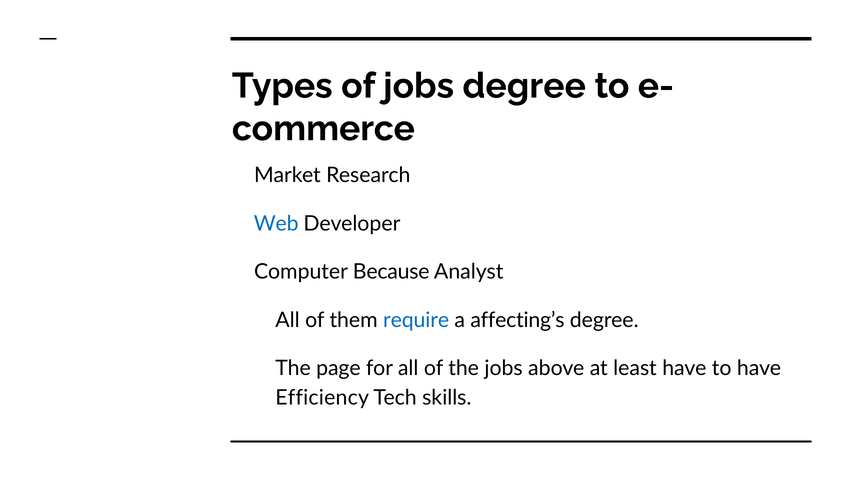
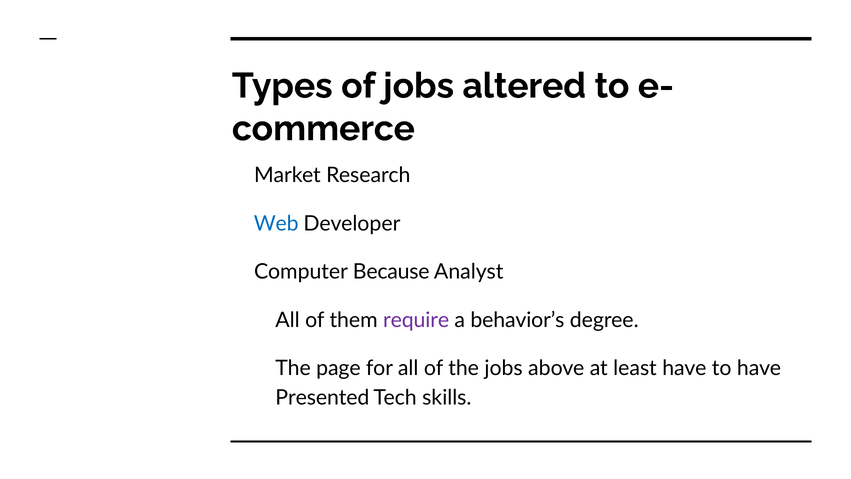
jobs degree: degree -> altered
require colour: blue -> purple
affecting’s: affecting’s -> behavior’s
Efficiency: Efficiency -> Presented
